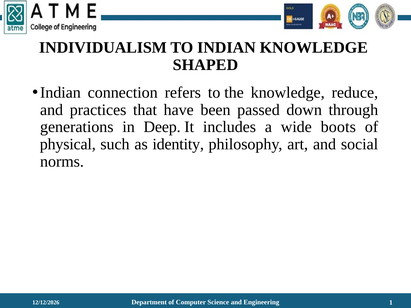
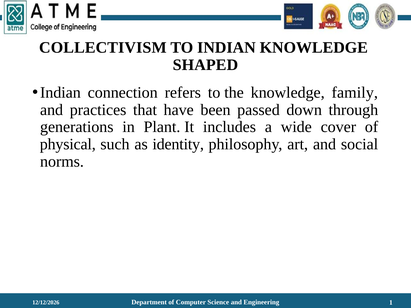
INDIVIDUALISM: INDIVIDUALISM -> COLLECTIVISM
reduce: reduce -> family
Deep: Deep -> Plant
boots: boots -> cover
